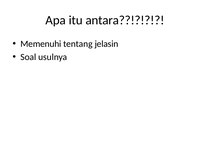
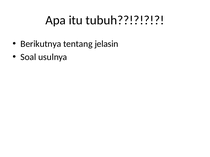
antara: antara -> tubuh
Memenuhi: Memenuhi -> Berikutnya
